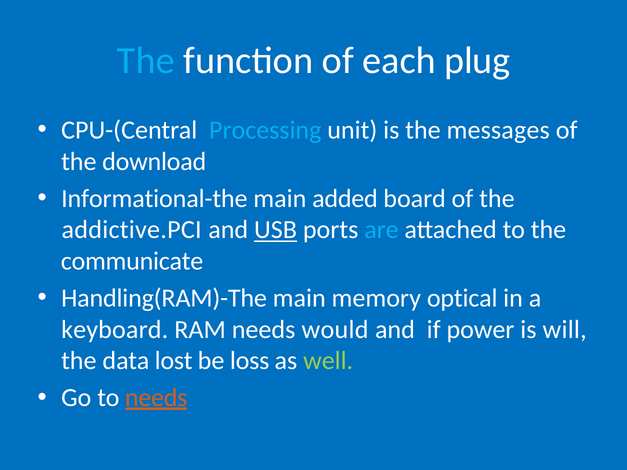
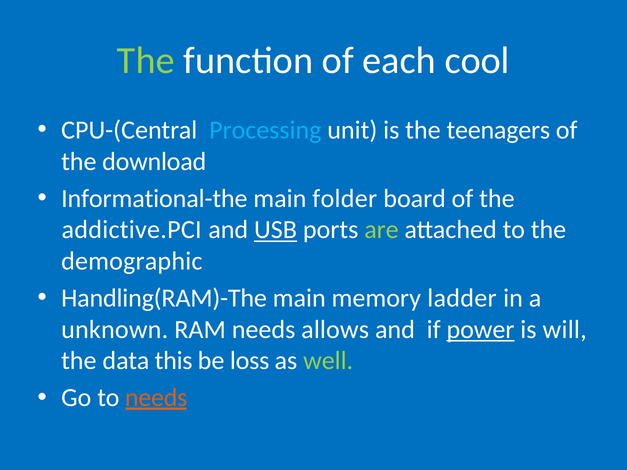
The at (146, 61) colour: light blue -> light green
plug: plug -> cool
messages: messages -> teenagers
added: added -> folder
are colour: light blue -> light green
communicate: communicate -> demographic
optical: optical -> ladder
keyboard: keyboard -> unknown
would: would -> allows
power underline: none -> present
lost: lost -> this
